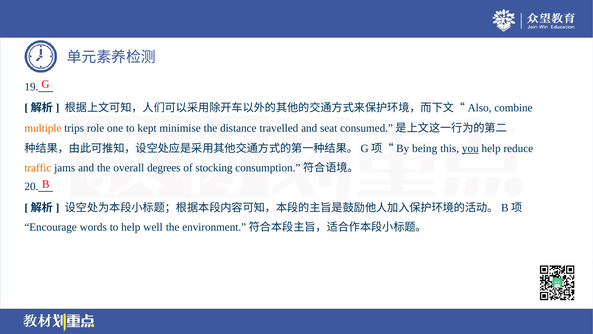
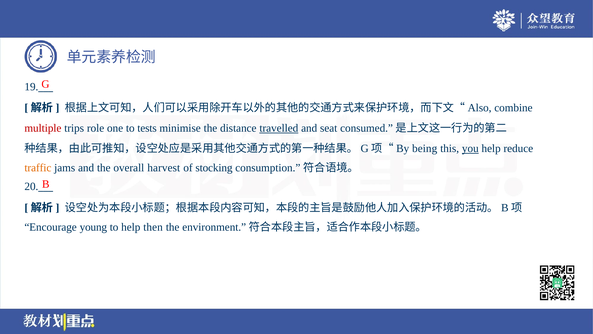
multiple colour: orange -> red
kept: kept -> tests
travelled underline: none -> present
degrees: degrees -> harvest
words: words -> young
well: well -> then
